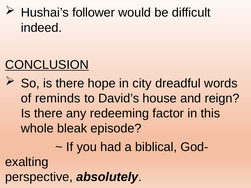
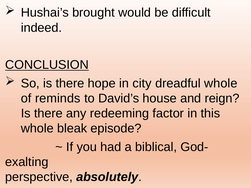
follower: follower -> brought
dreadful words: words -> whole
